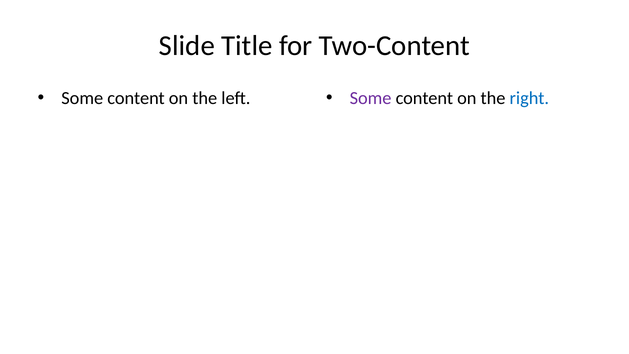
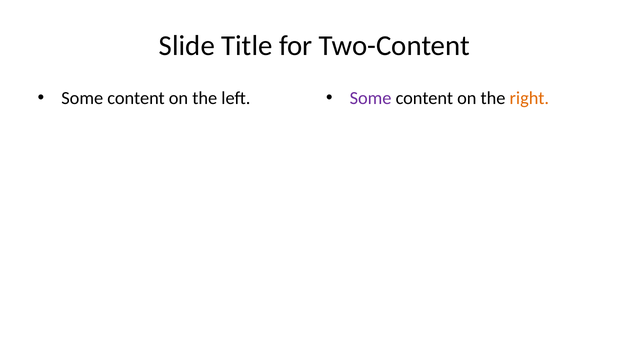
right colour: blue -> orange
